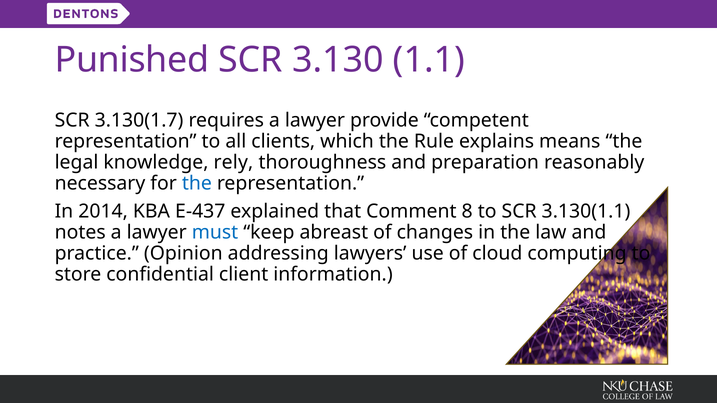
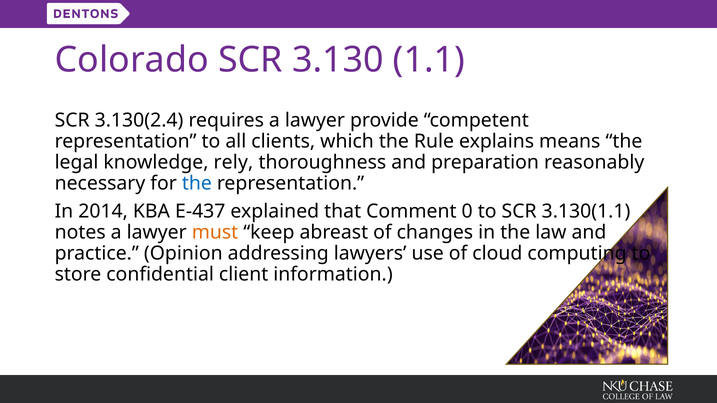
Punished: Punished -> Colorado
3.130(1.7: 3.130(1.7 -> 3.130(2.4
8: 8 -> 0
must colour: blue -> orange
